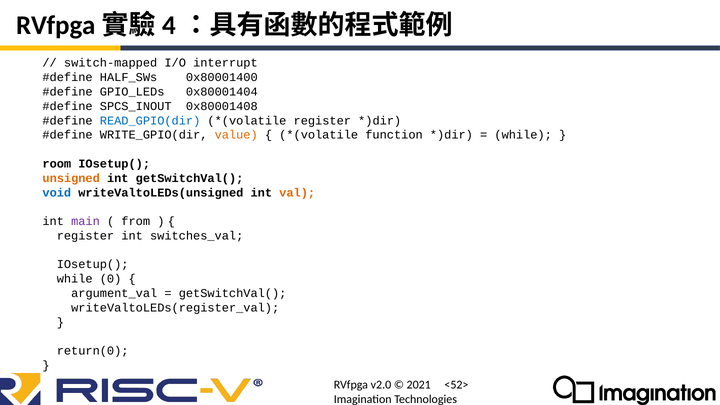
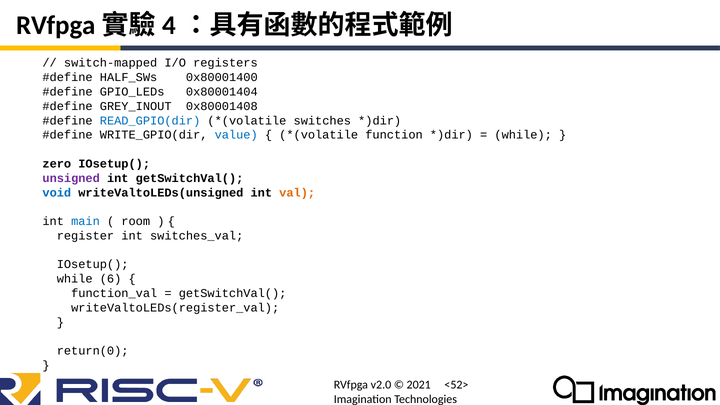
interrupt: interrupt -> registers
SPCS_INOUT: SPCS_INOUT -> GREY_INOUT
register at (322, 121): register -> switches
value colour: orange -> blue
room: room -> zero
unsigned colour: orange -> purple
main colour: purple -> blue
from: from -> room
0: 0 -> 6
argument_val: argument_val -> function_val
